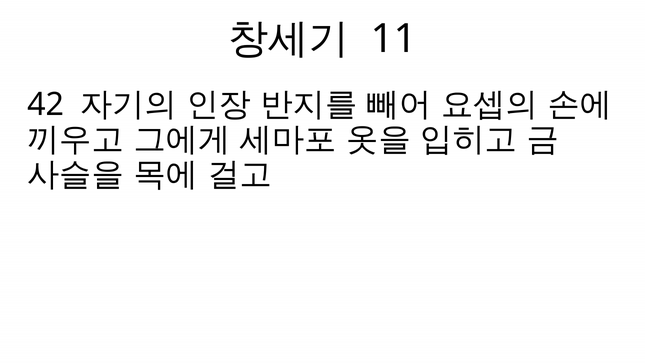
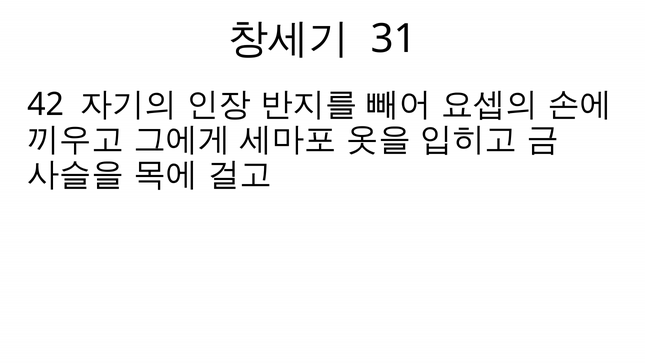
11: 11 -> 31
